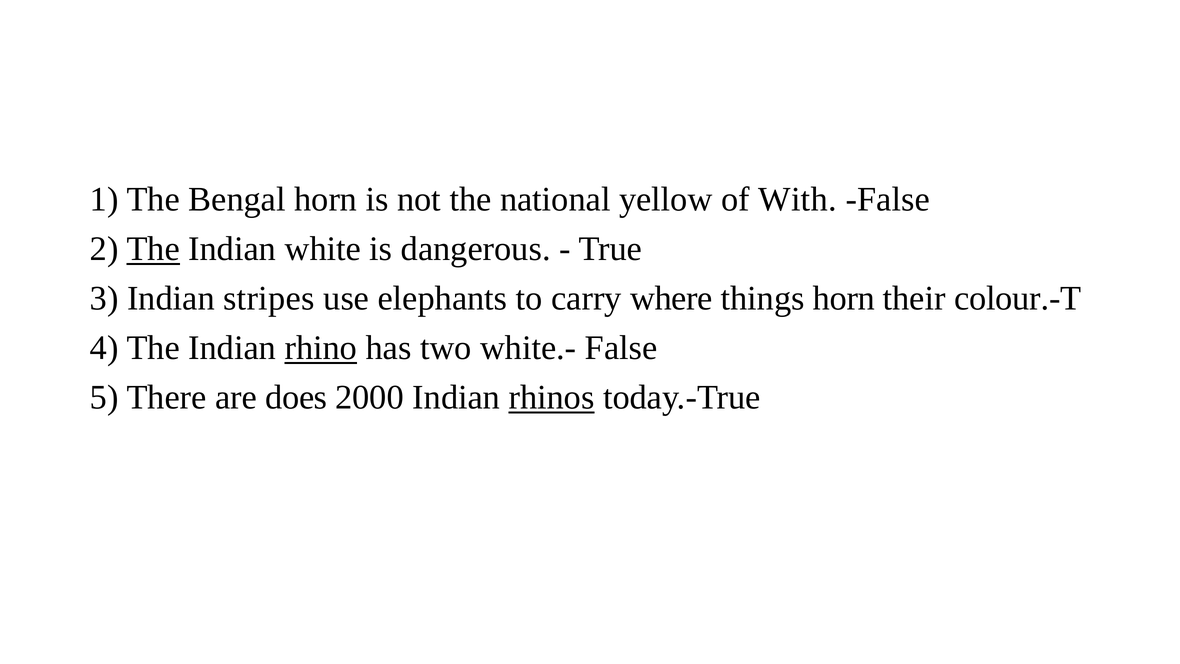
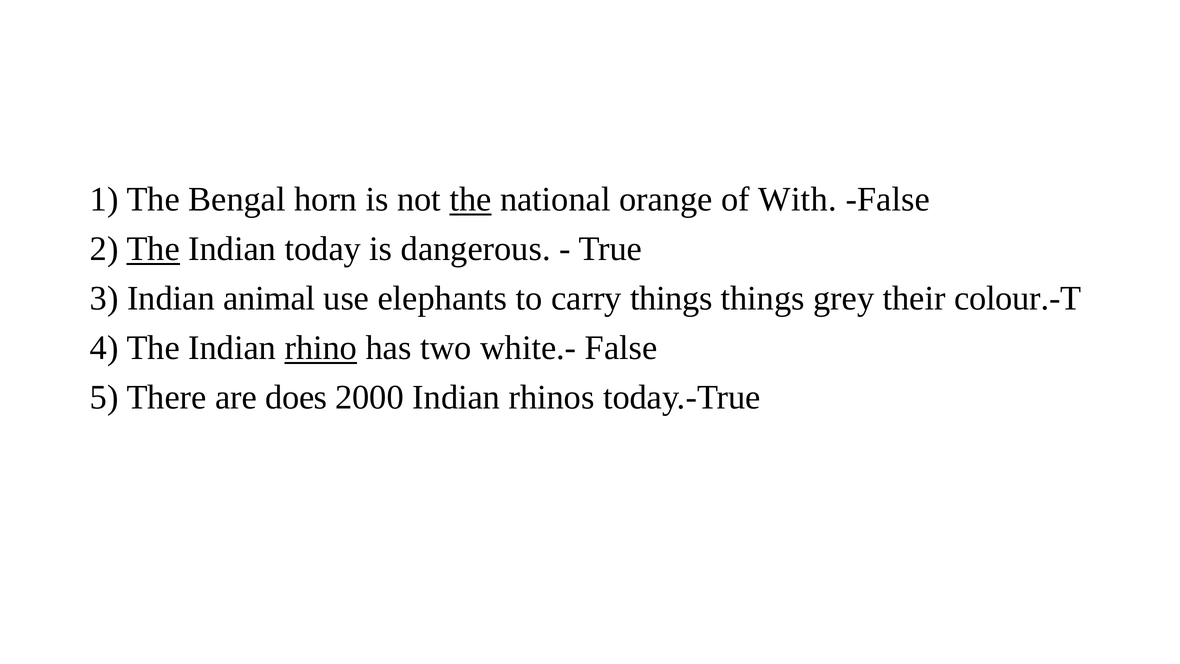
the at (470, 200) underline: none -> present
yellow: yellow -> orange
white: white -> today
stripes: stripes -> animal
carry where: where -> things
things horn: horn -> grey
rhinos underline: present -> none
